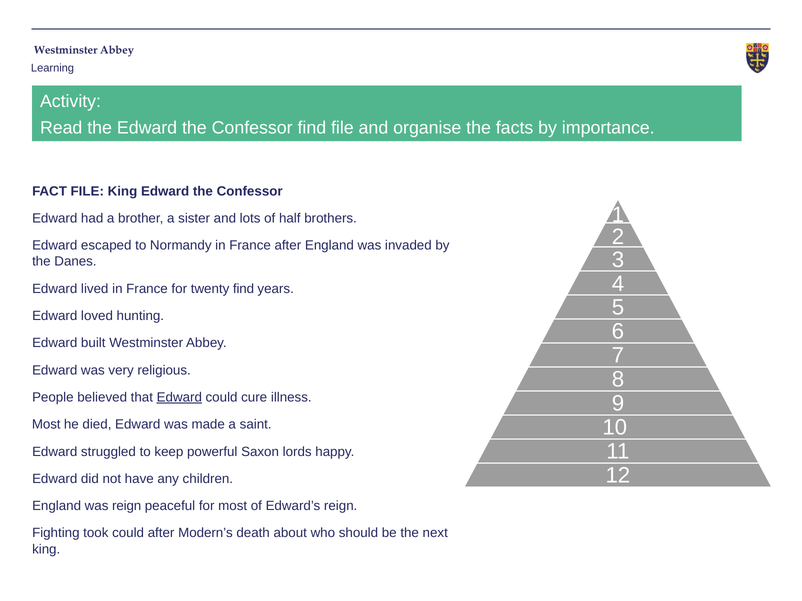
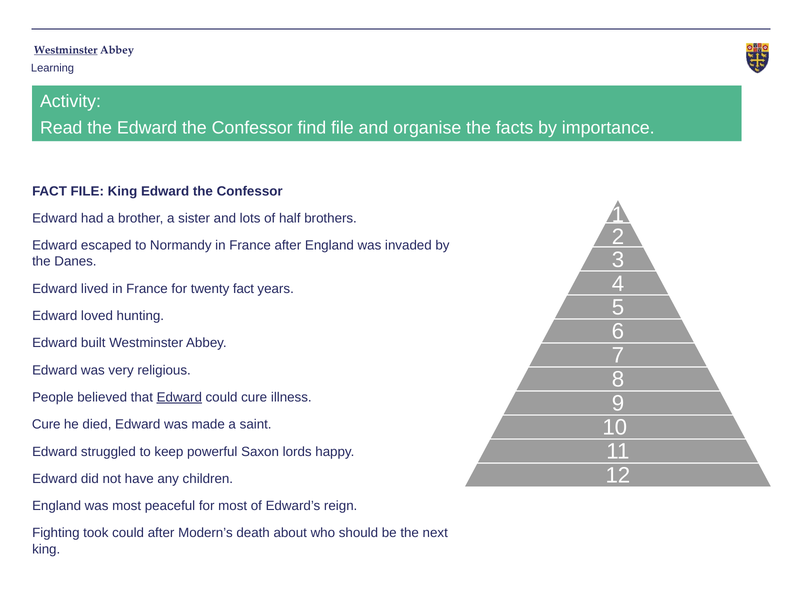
Westminster at (66, 50) underline: none -> present
twenty find: find -> fact
Most at (46, 425): Most -> Cure
was reign: reign -> most
